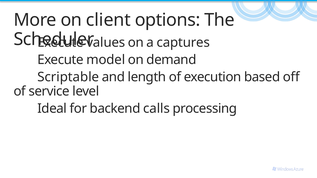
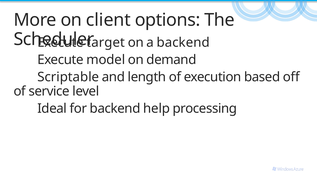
values: values -> target
a captures: captures -> backend
calls: calls -> help
